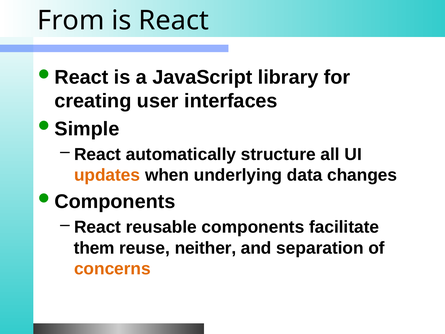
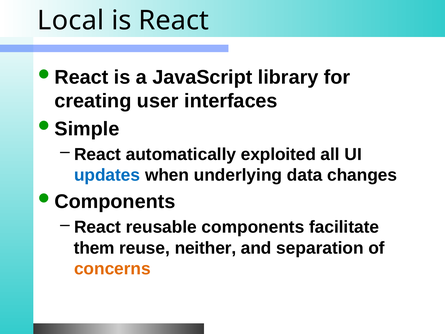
From: From -> Local
structure: structure -> exploited
updates colour: orange -> blue
